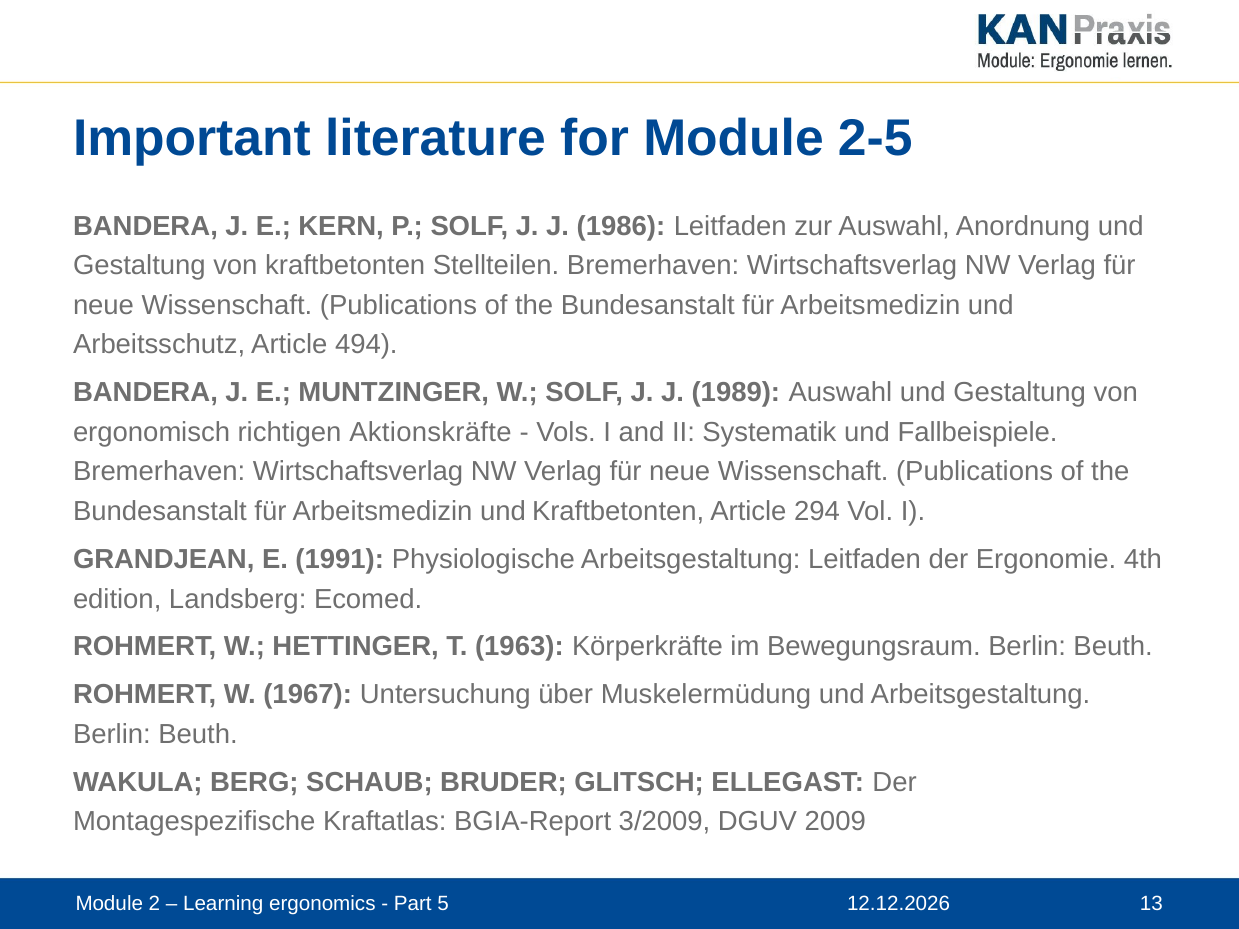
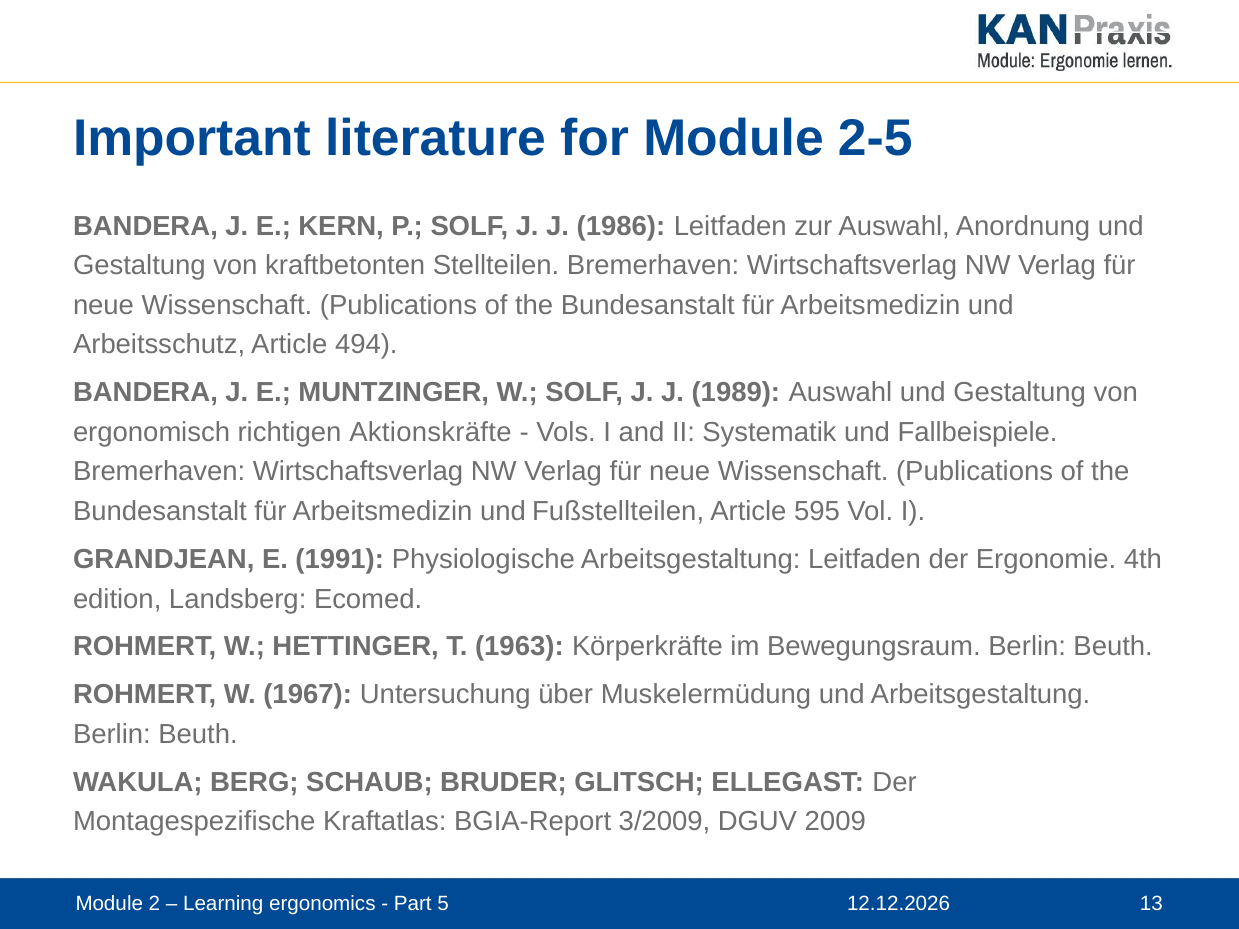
und Kraftbetonten: Kraftbetonten -> Fußstellteilen
294: 294 -> 595
